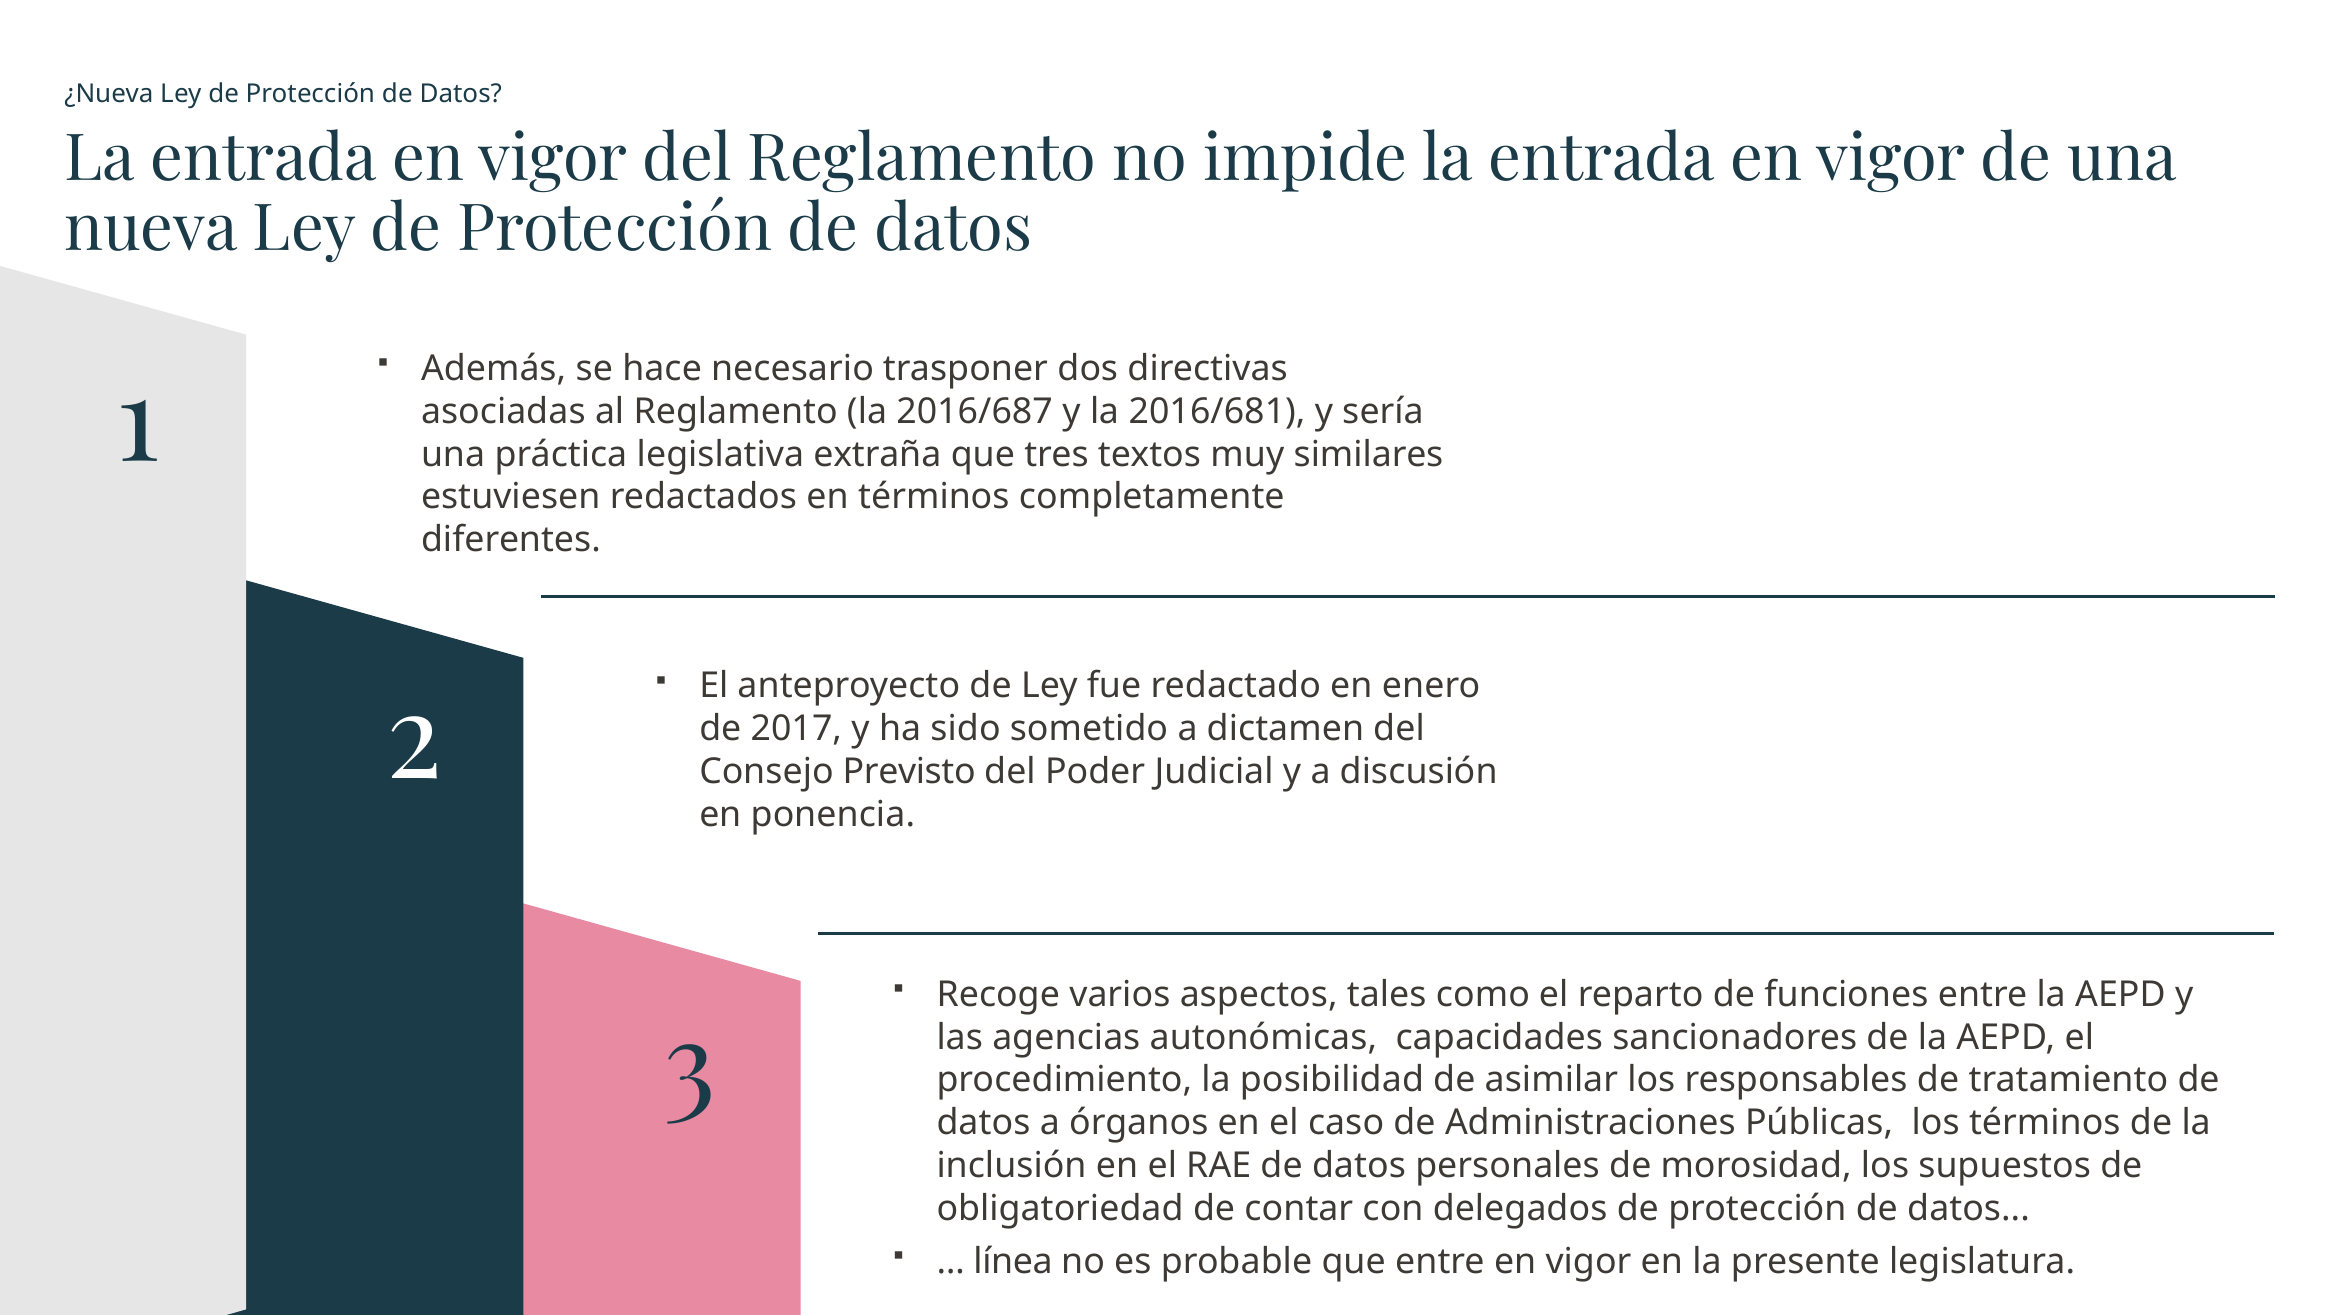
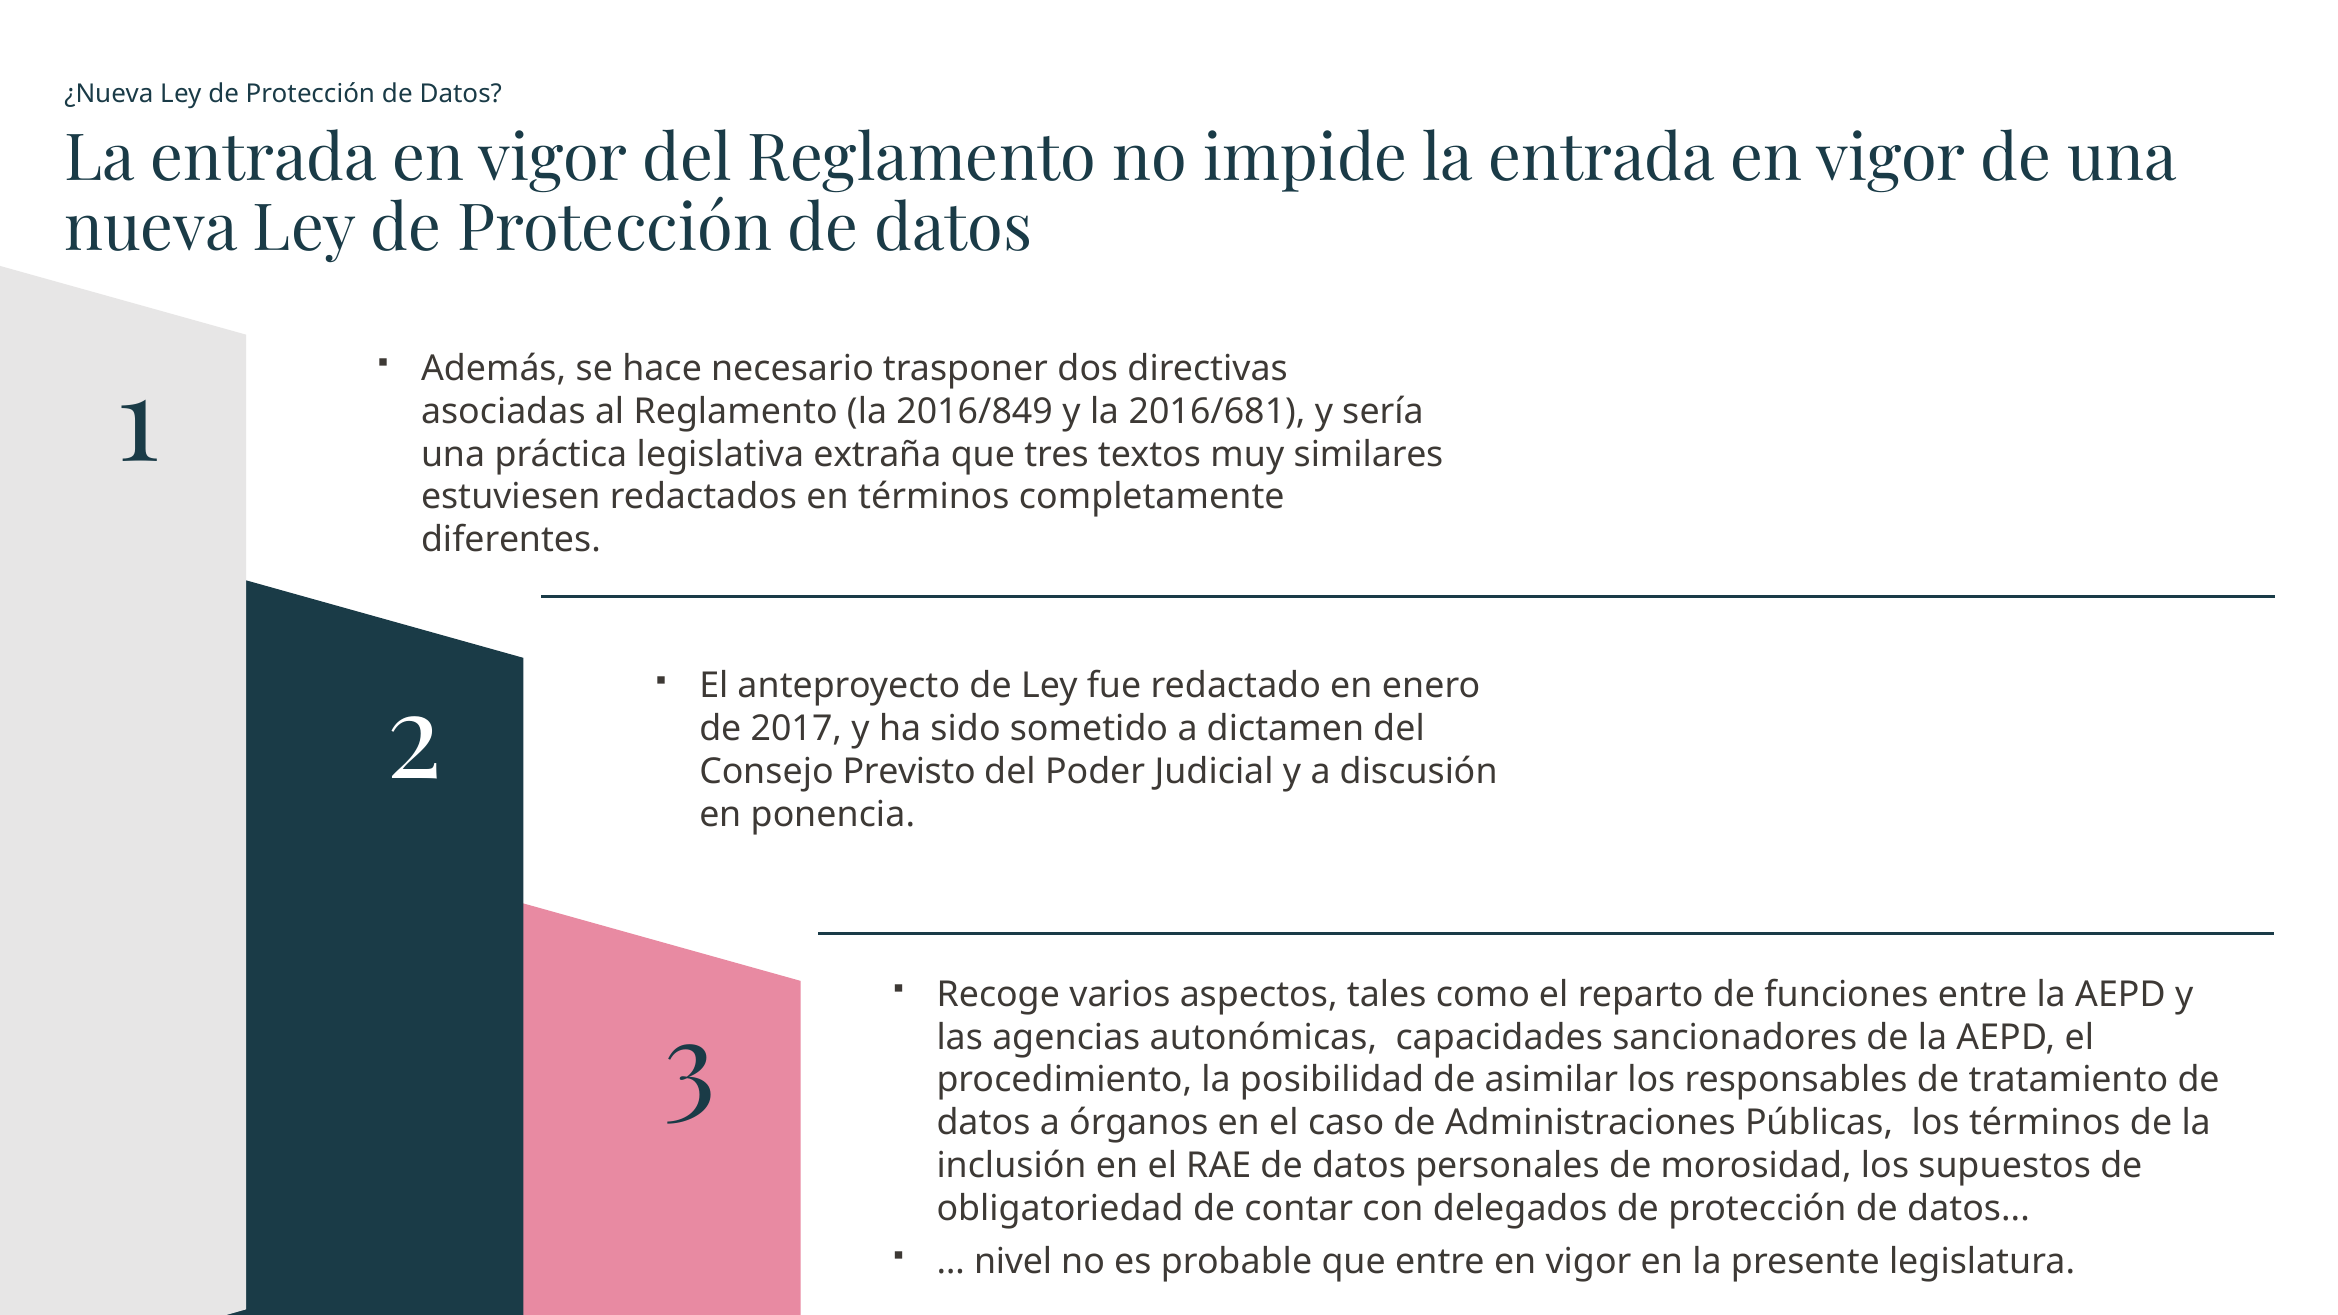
2016/687: 2016/687 -> 2016/849
línea: línea -> nivel
